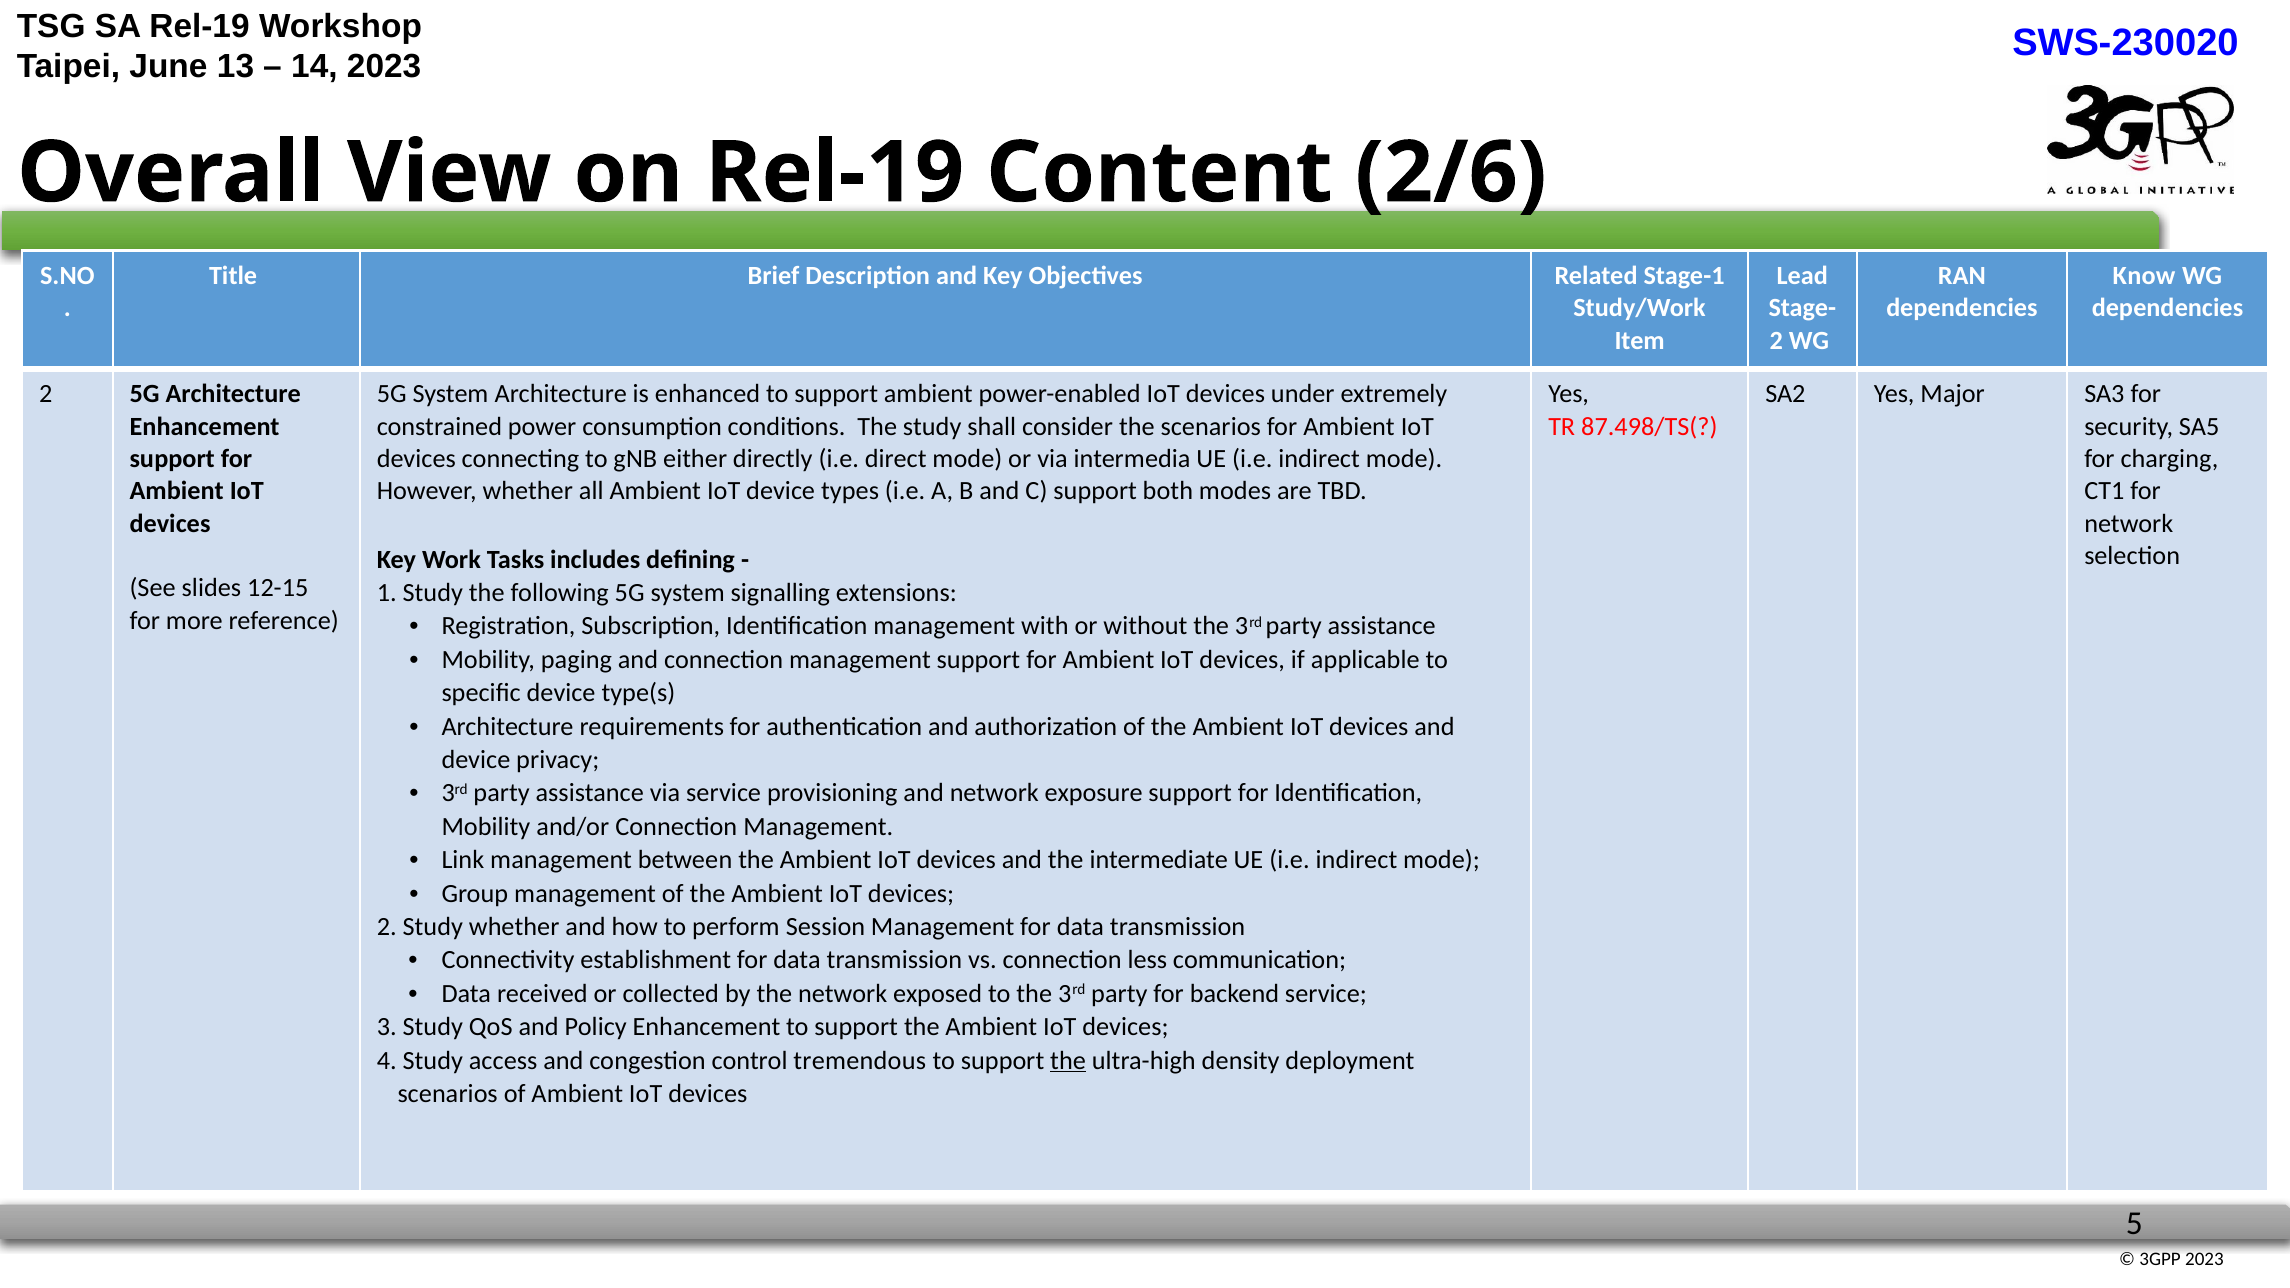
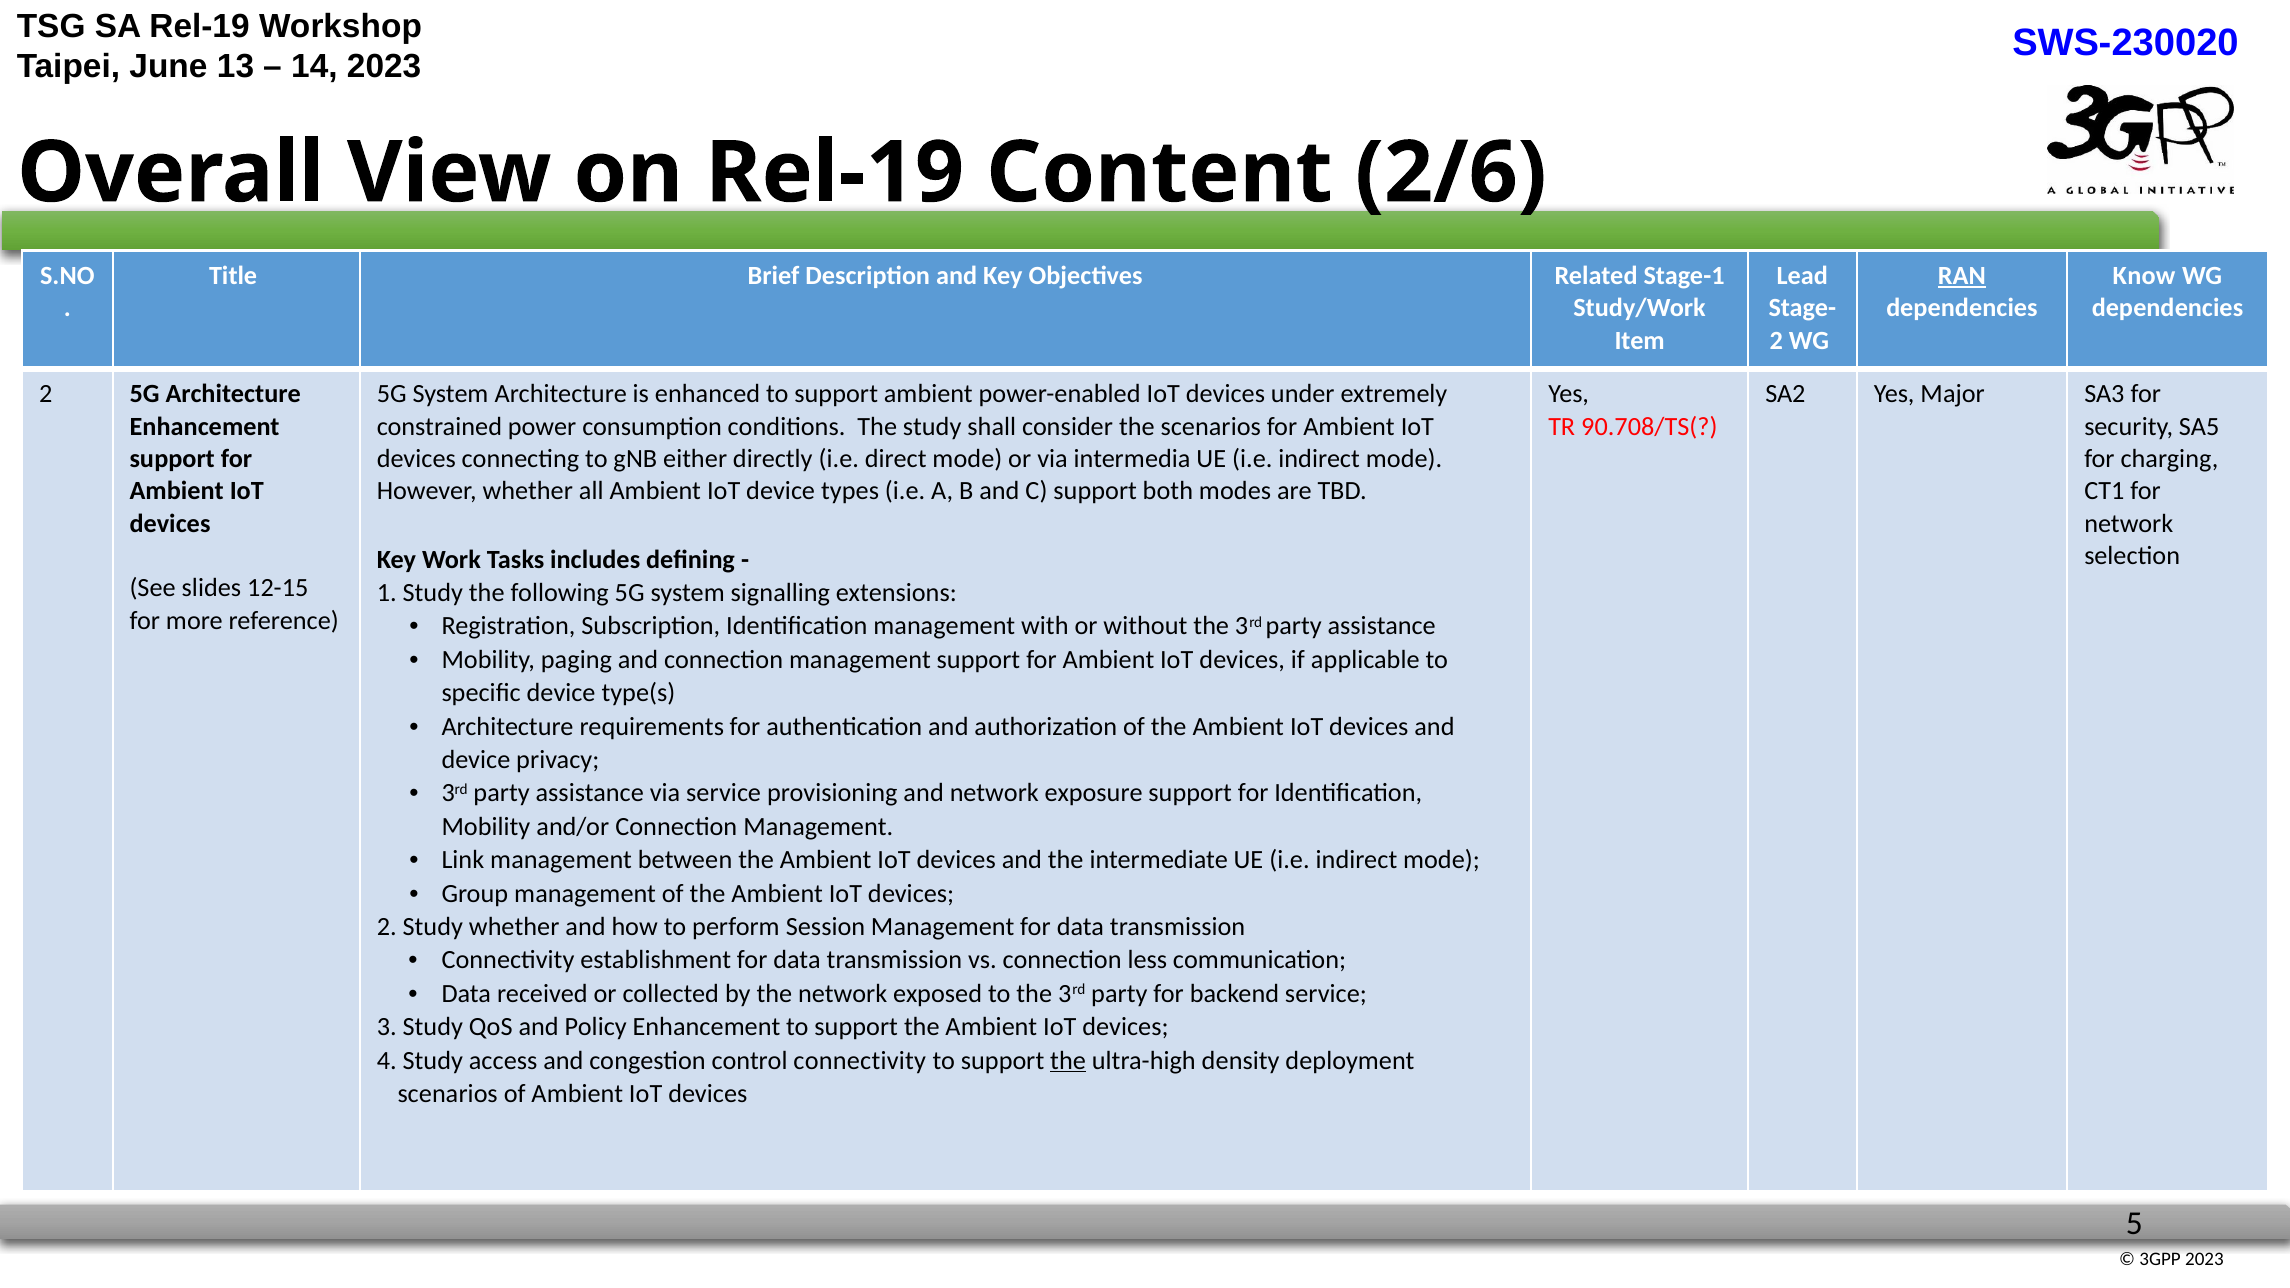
RAN underline: none -> present
87.498/TS(: 87.498/TS( -> 90.708/TS(
control tremendous: tremendous -> connectivity
